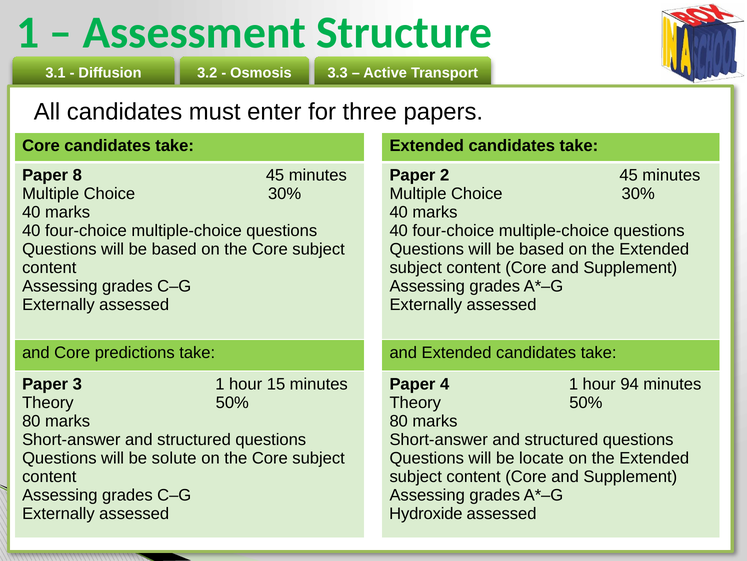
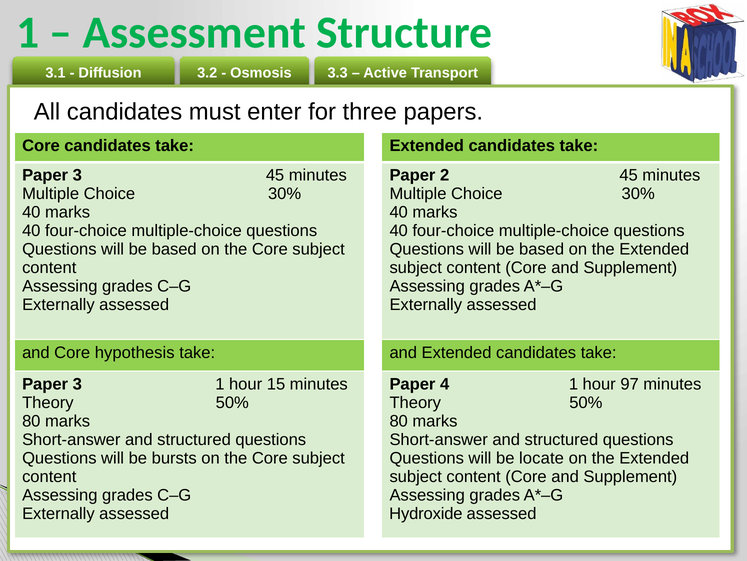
8 at (77, 175): 8 -> 3
predictions: predictions -> hypothesis
94: 94 -> 97
solute: solute -> bursts
